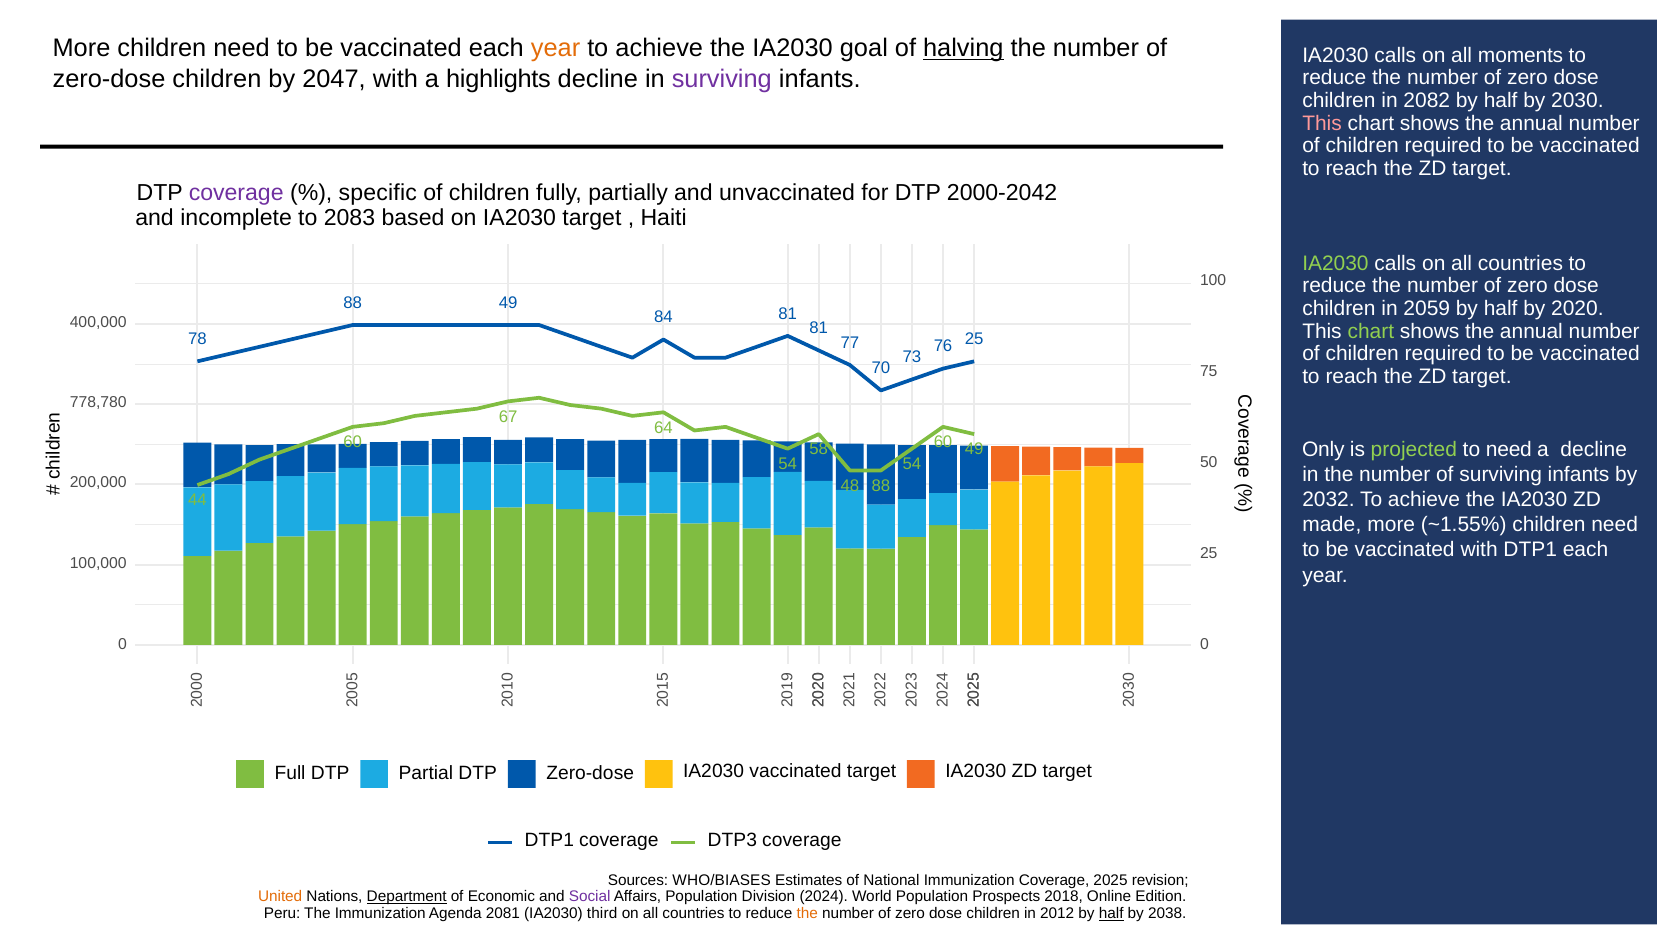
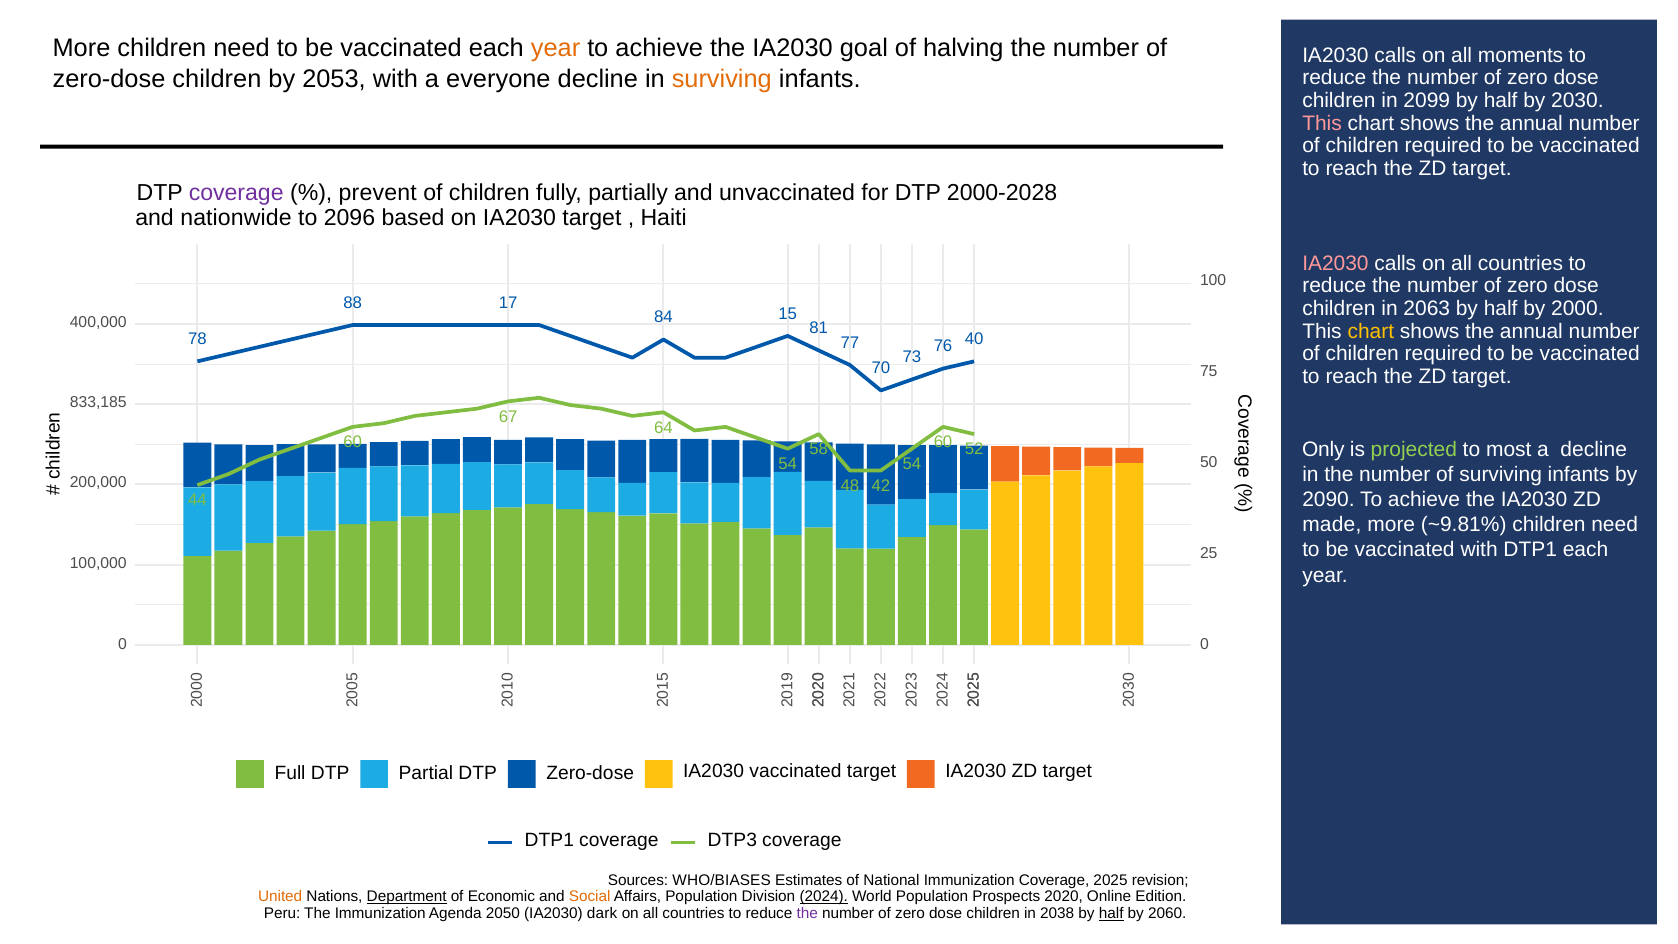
halving underline: present -> none
2047: 2047 -> 2053
highlights: highlights -> everyone
surviving at (722, 79) colour: purple -> orange
2082: 2082 -> 2099
specific: specific -> prevent
2000-2042: 2000-2042 -> 2000-2028
incomplete: incomplete -> nationwide
2083: 2083 -> 2096
IA2030 at (1335, 263) colour: light green -> pink
88 49: 49 -> 17
2059: 2059 -> 2063
2020: 2020 -> 2000
84 81: 81 -> 15
chart at (1371, 331) colour: light green -> yellow
76 25: 25 -> 40
778,780: 778,780 -> 833,185
60 49: 49 -> 52
to need: need -> most
48 88: 88 -> 42
2032: 2032 -> 2090
~1.55%: ~1.55% -> ~9.81%
Social colour: purple -> orange
2024 underline: none -> present
2018: 2018 -> 2020
2081: 2081 -> 2050
third: third -> dark
the at (807, 913) colour: orange -> purple
2012: 2012 -> 2038
2038: 2038 -> 2060
